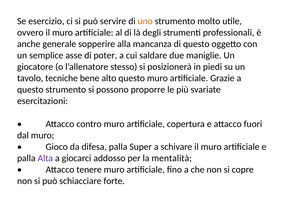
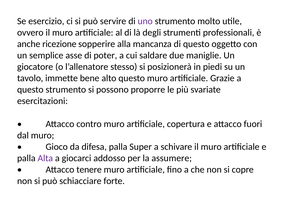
uno colour: orange -> purple
generale: generale -> ricezione
tecniche: tecniche -> immette
mentalità: mentalità -> assumere
